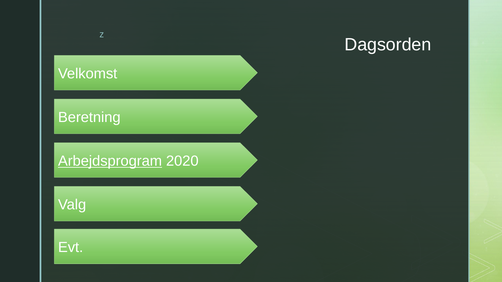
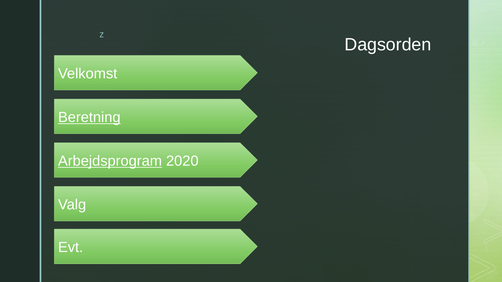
Beretning underline: none -> present
